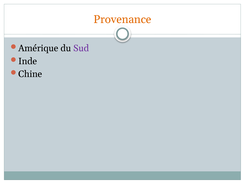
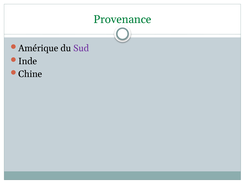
Provenance colour: orange -> green
